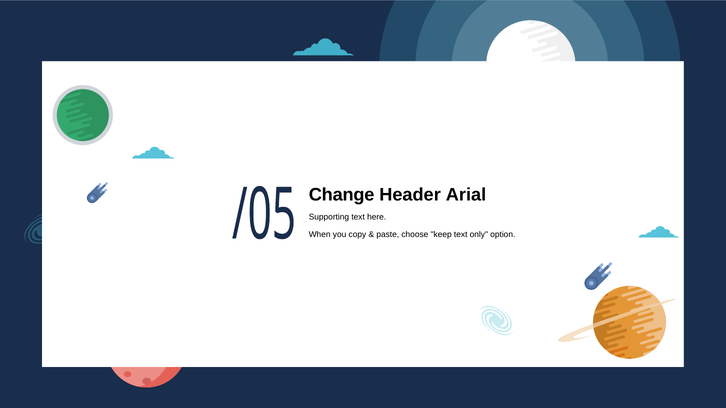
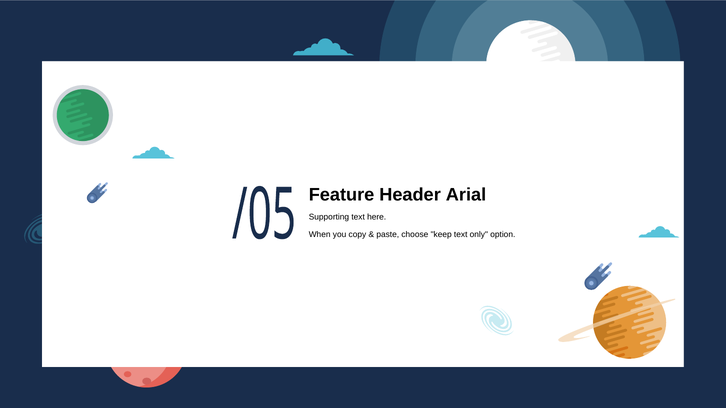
Change: Change -> Feature
